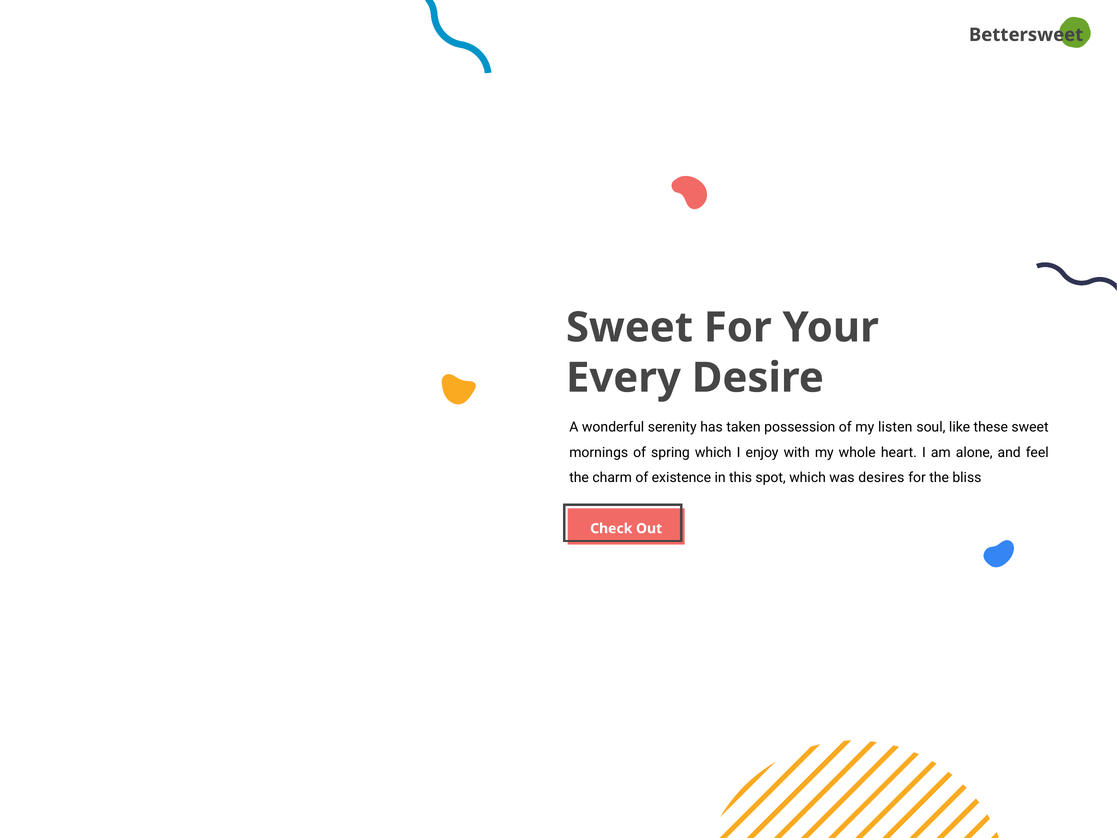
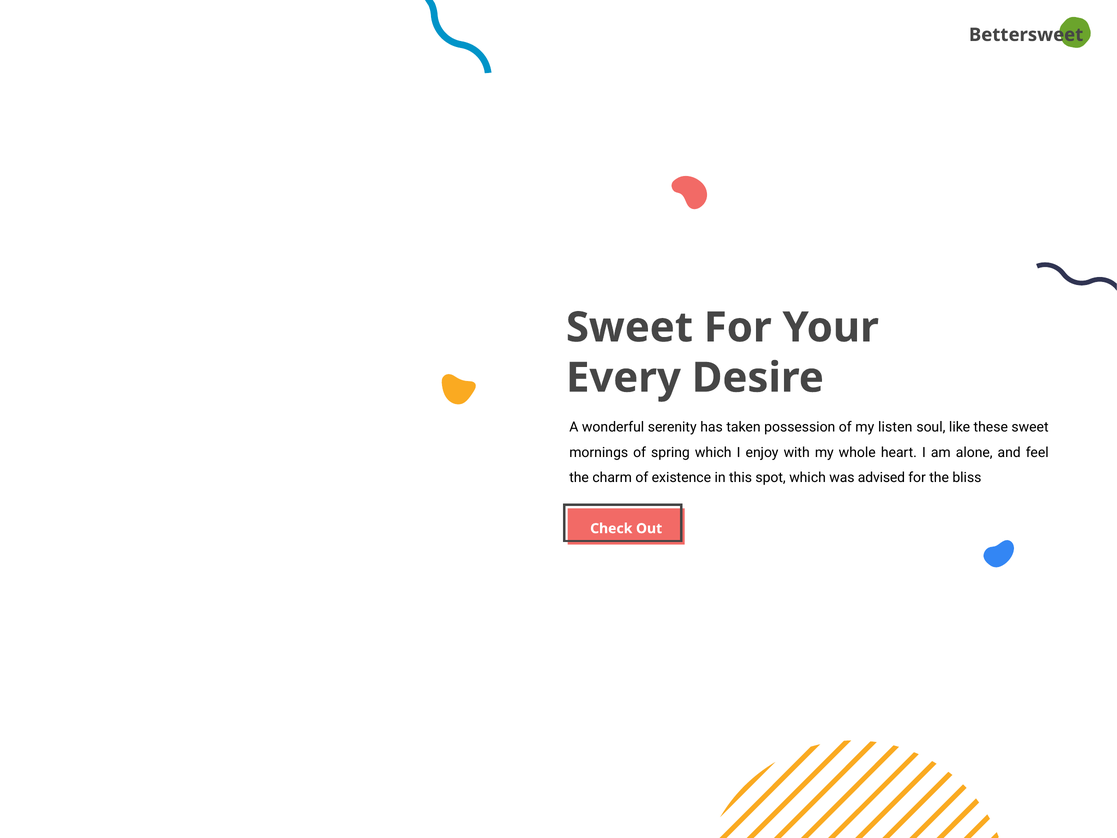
desires: desires -> advised
